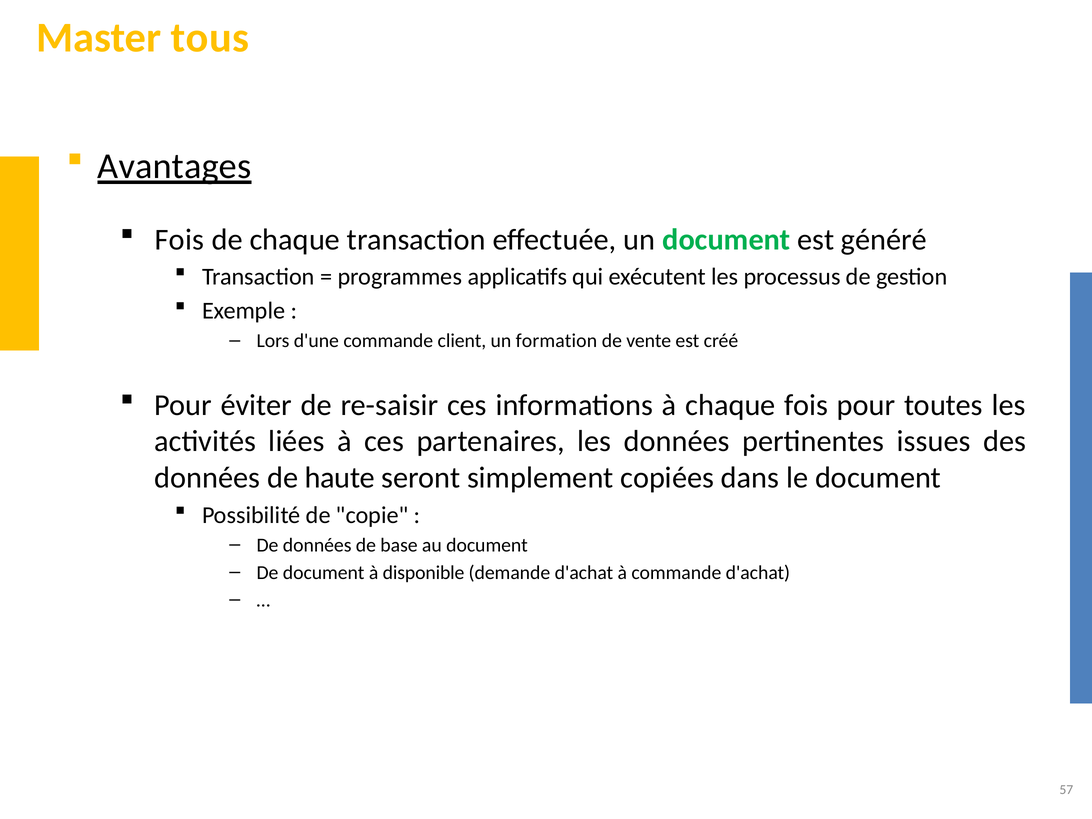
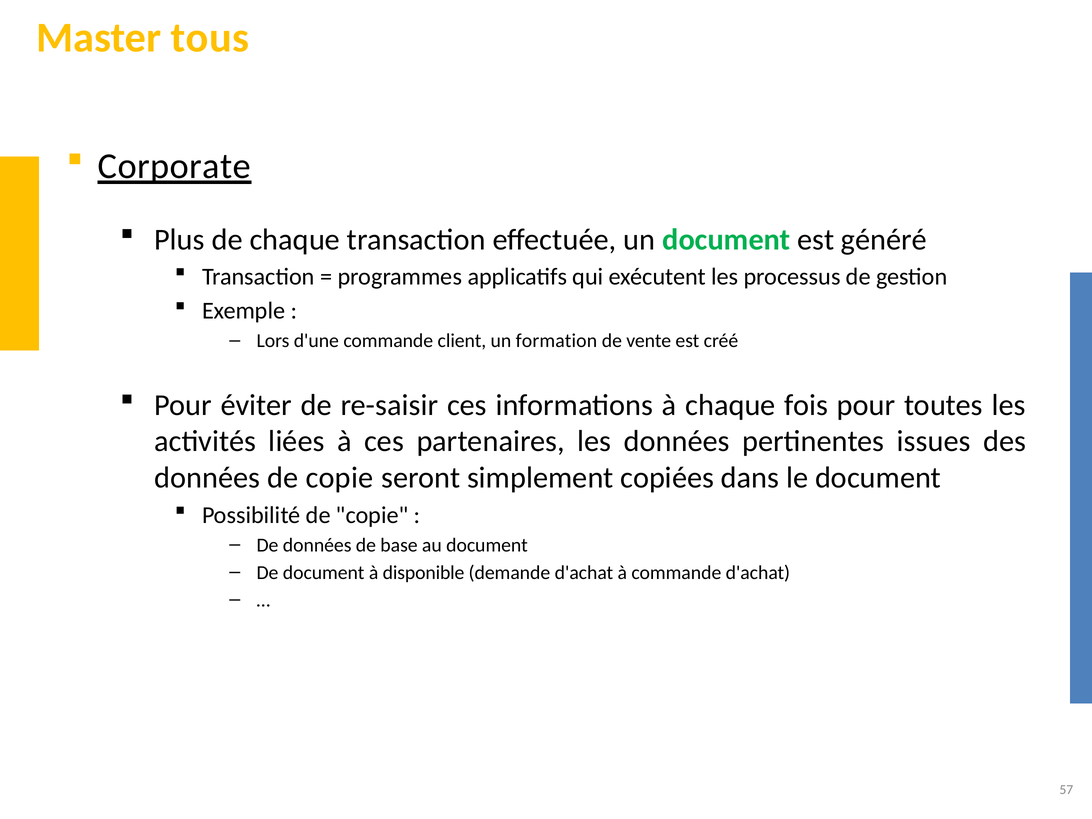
Avantages: Avantages -> Corporate
Fois at (179, 240): Fois -> Plus
données de haute: haute -> copie
